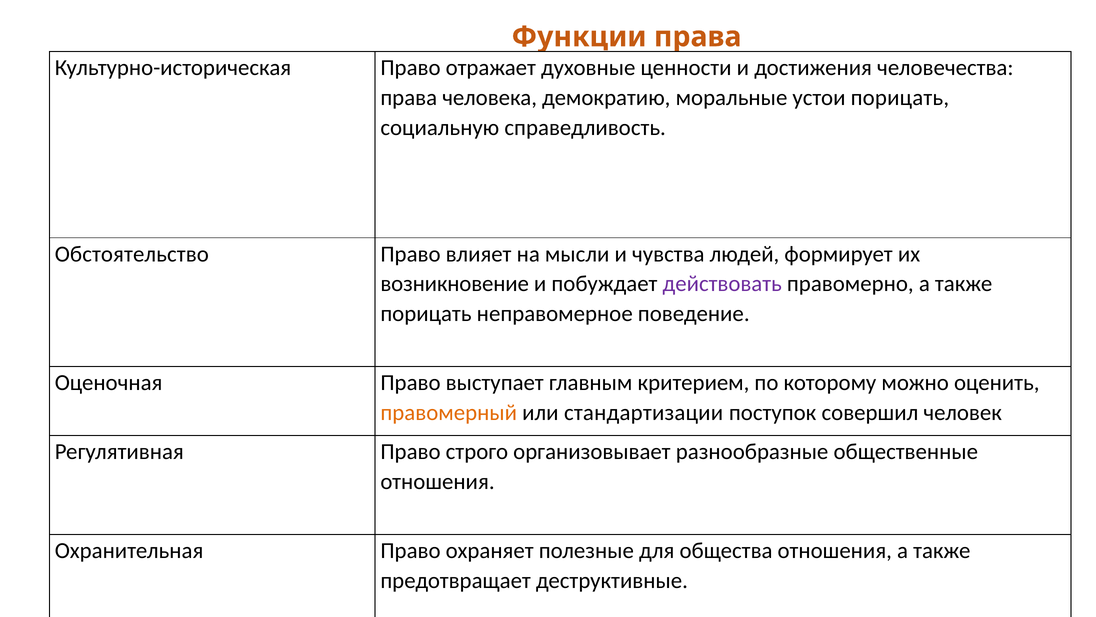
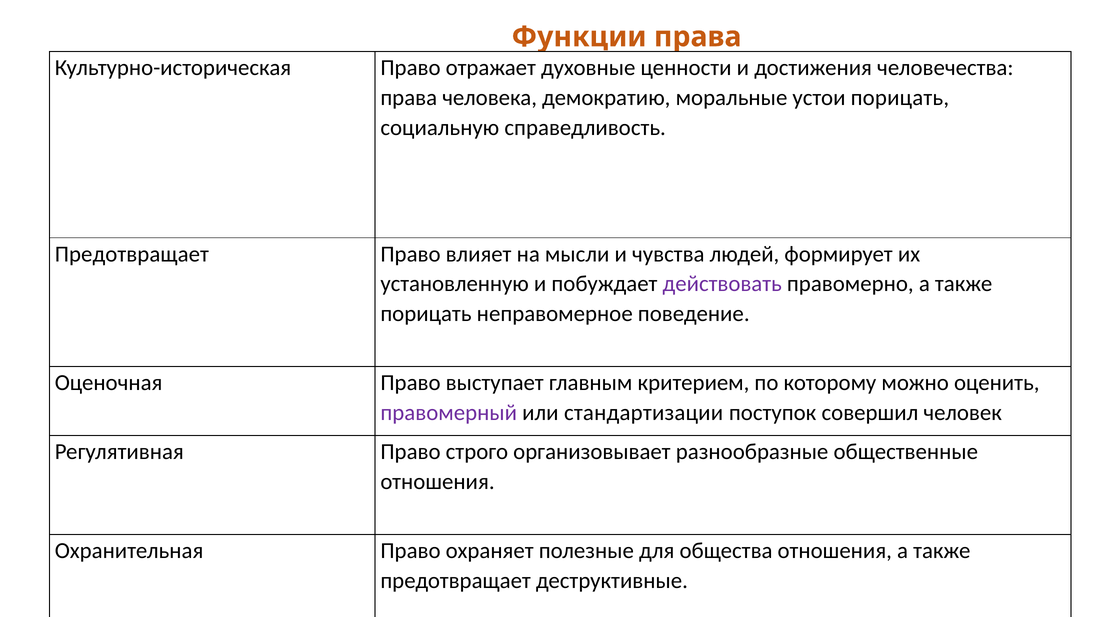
Обстоятельство at (132, 254): Обстоятельство -> Предотвращает
возникновение: возникновение -> установленную
правомерный colour: orange -> purple
